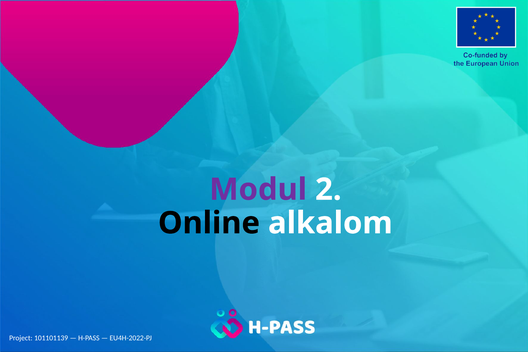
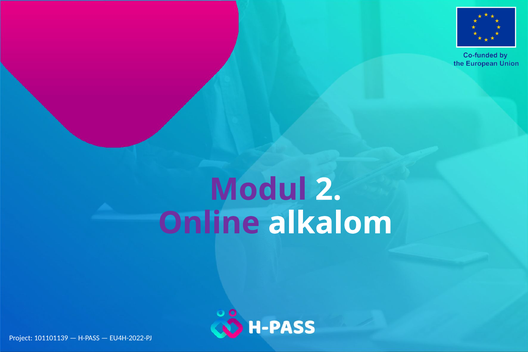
Online colour: black -> purple
